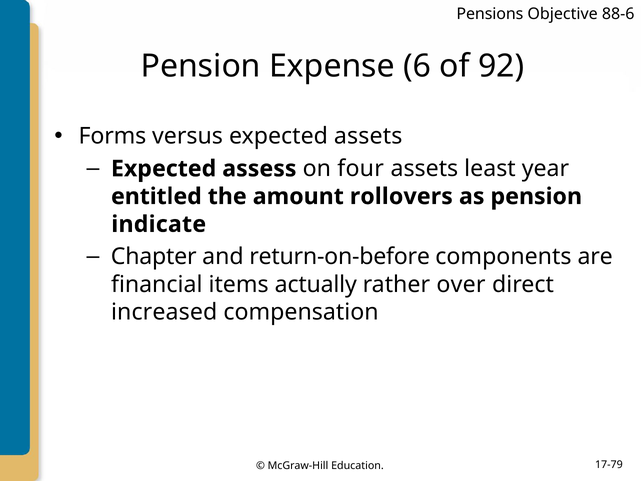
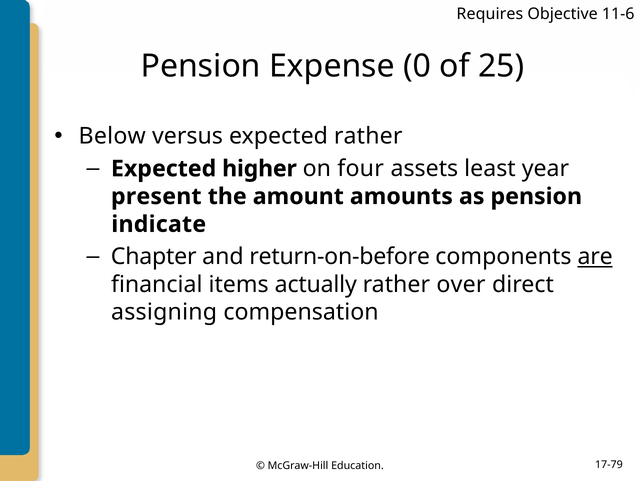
Pensions: Pensions -> Requires
88-6: 88-6 -> 11-6
6: 6 -> 0
92: 92 -> 25
Forms: Forms -> Below
expected assets: assets -> rather
assess: assess -> higher
entitled: entitled -> present
rollovers: rollovers -> amounts
are underline: none -> present
increased: increased -> assigning
